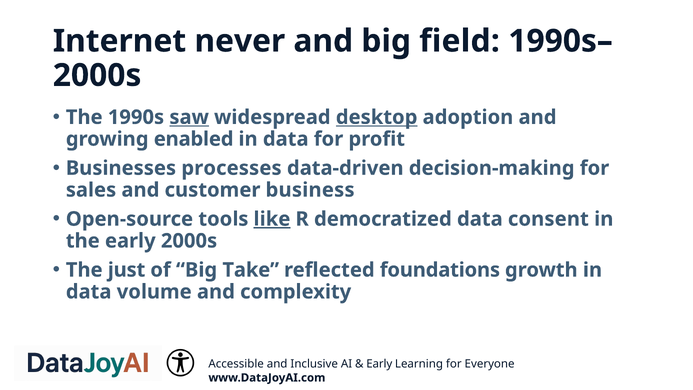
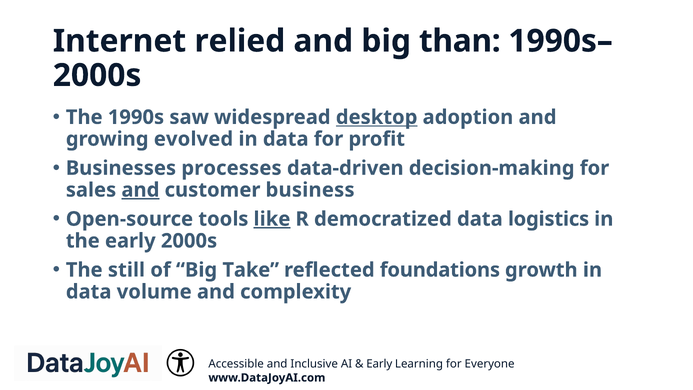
never: never -> relied
field: field -> than
saw underline: present -> none
enabled: enabled -> evolved
and at (140, 190) underline: none -> present
consent: consent -> logistics
just: just -> still
